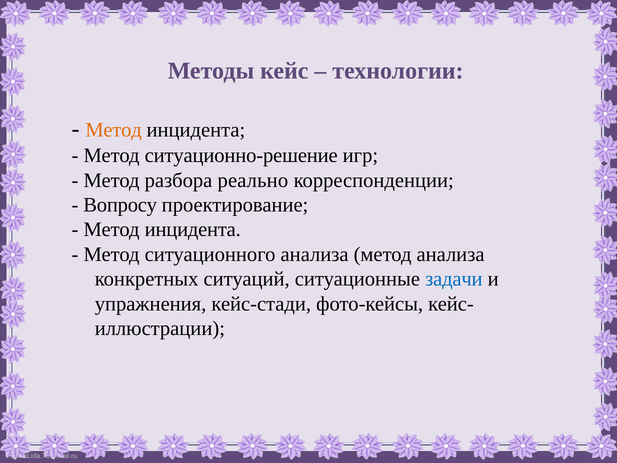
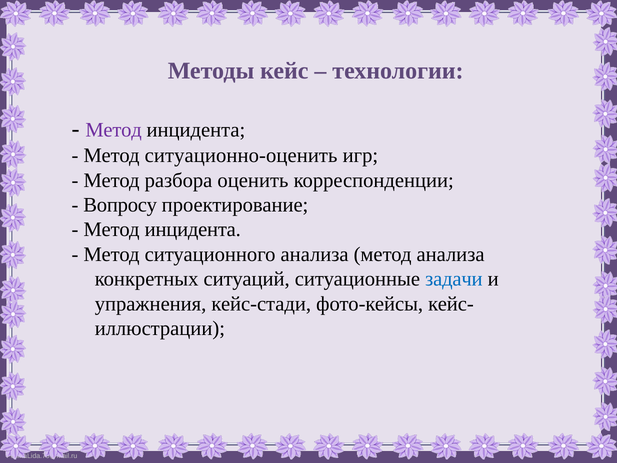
Метод at (114, 130) colour: orange -> purple
ситуационно-решение: ситуационно-решение -> ситуационно-оценить
реально: реально -> оценить
